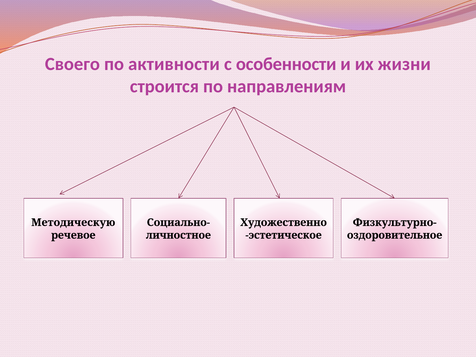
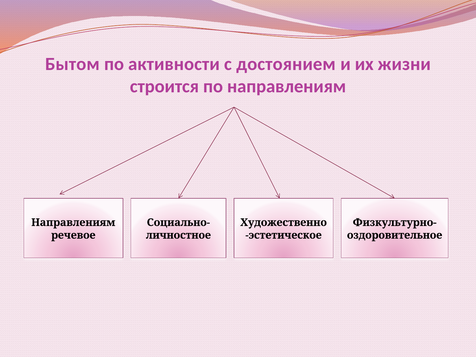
Своего: Своего -> Бытом
особенности: особенности -> достоянием
Методическую at (73, 222): Методическую -> Направлениям
